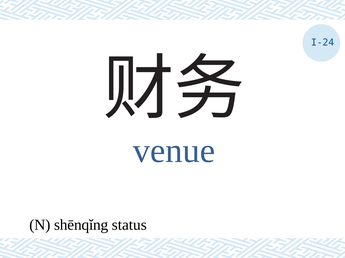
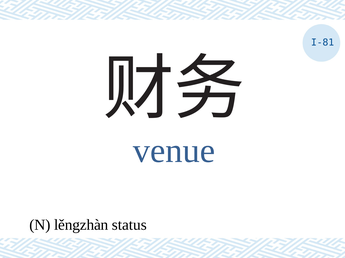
I-24: I-24 -> I-81
shēnqǐng: shēnqǐng -> lěngzhàn
